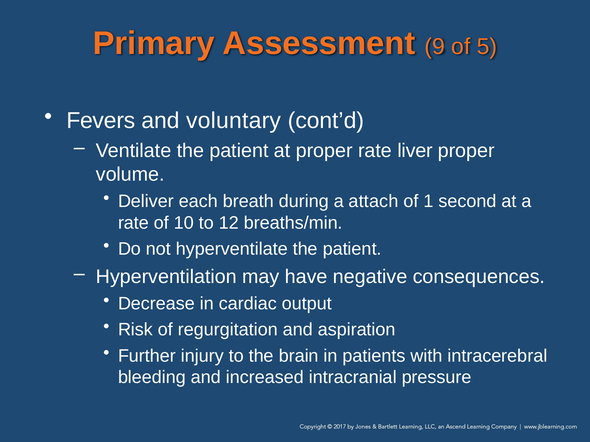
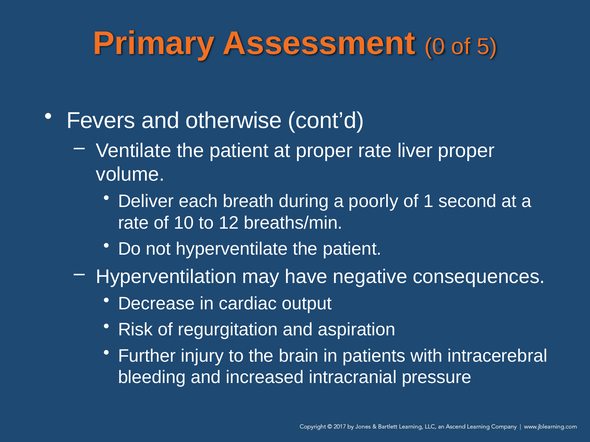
9: 9 -> 0
voluntary: voluntary -> otherwise
attach: attach -> poorly
